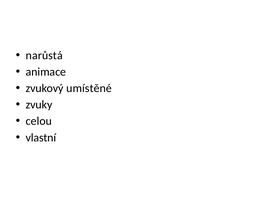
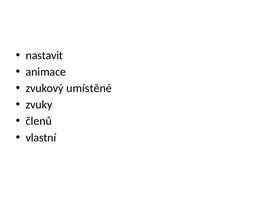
narůstá: narůstá -> nastavit
celou: celou -> členů
